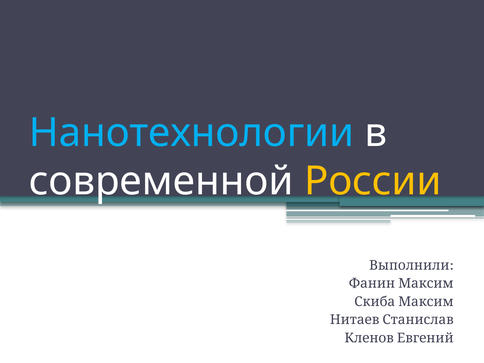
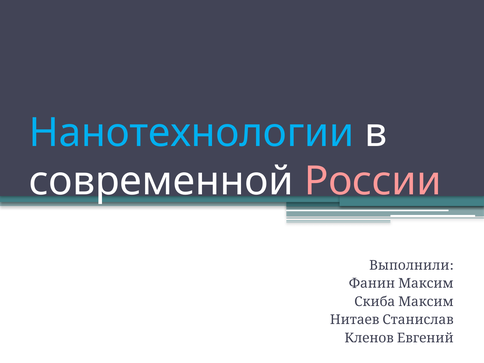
России colour: yellow -> pink
